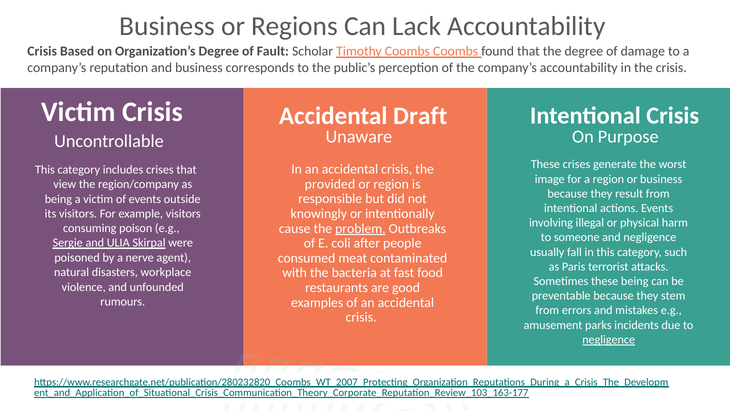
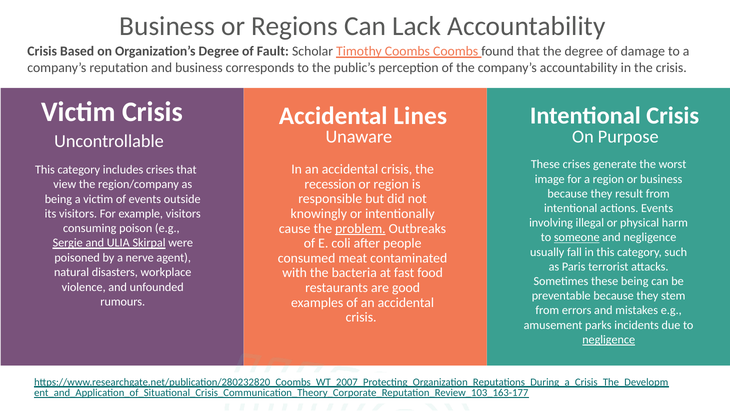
Draft: Draft -> Lines
provided: provided -> recession
someone underline: none -> present
